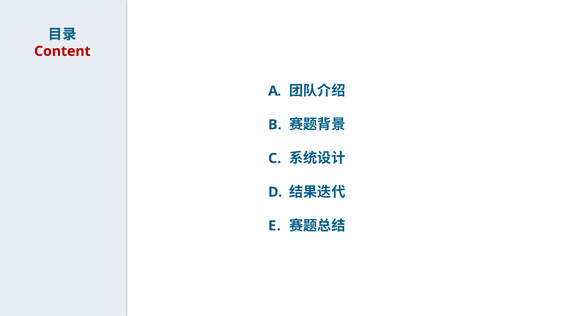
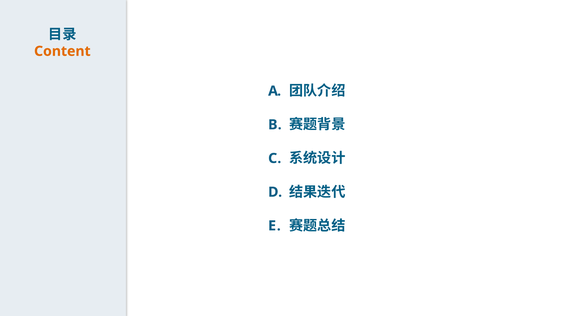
Content colour: red -> orange
